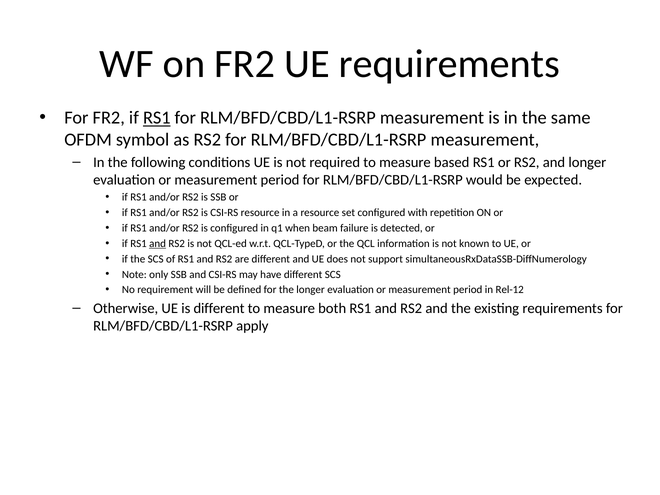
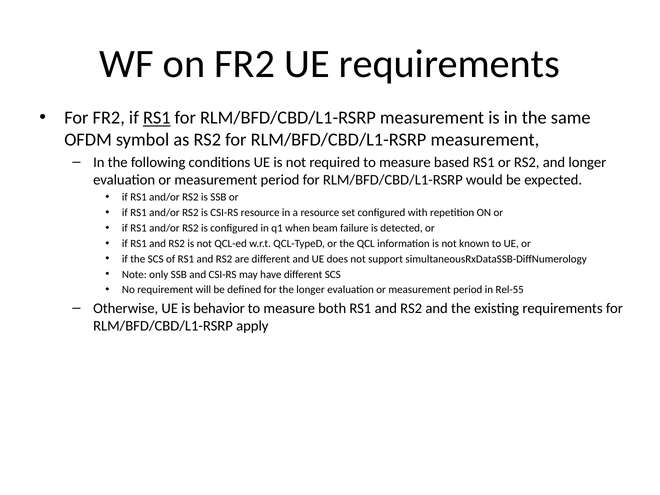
and at (158, 244) underline: present -> none
Rel-12: Rel-12 -> Rel-55
is different: different -> behavior
